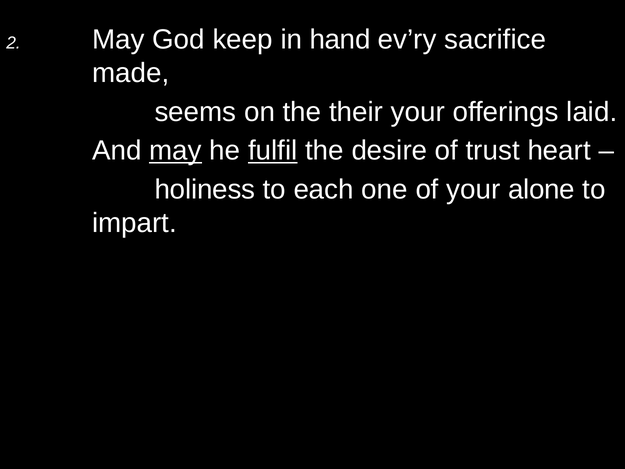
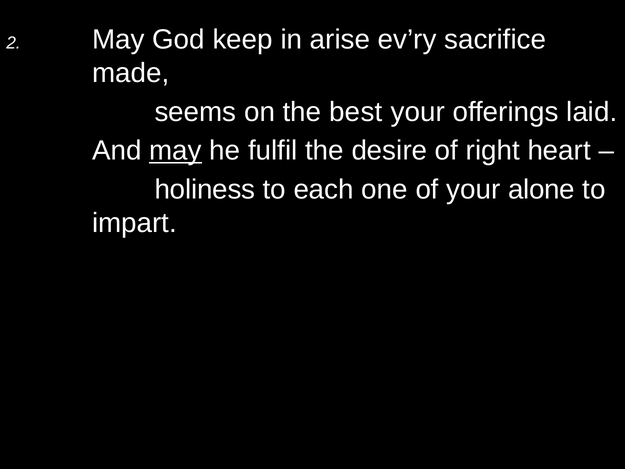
hand: hand -> arise
their: their -> best
fulfil underline: present -> none
trust: trust -> right
